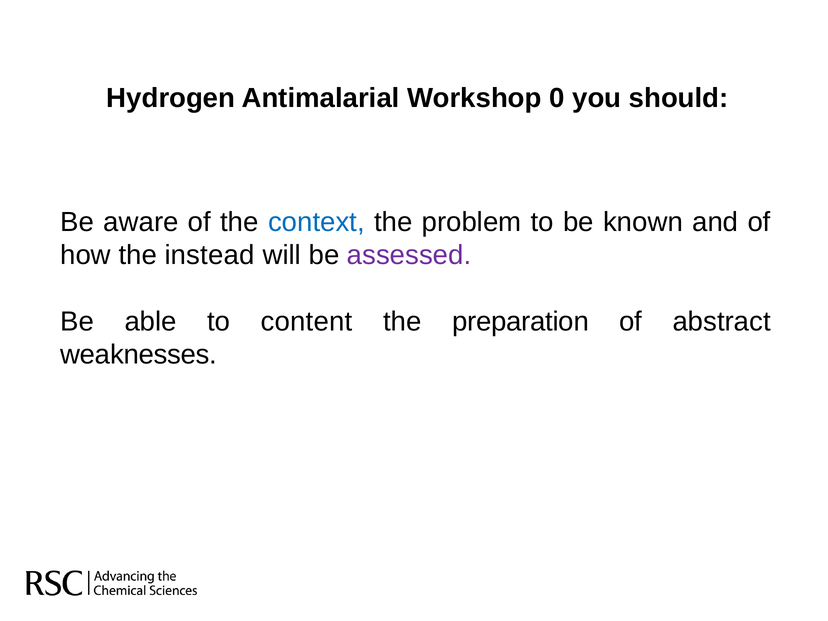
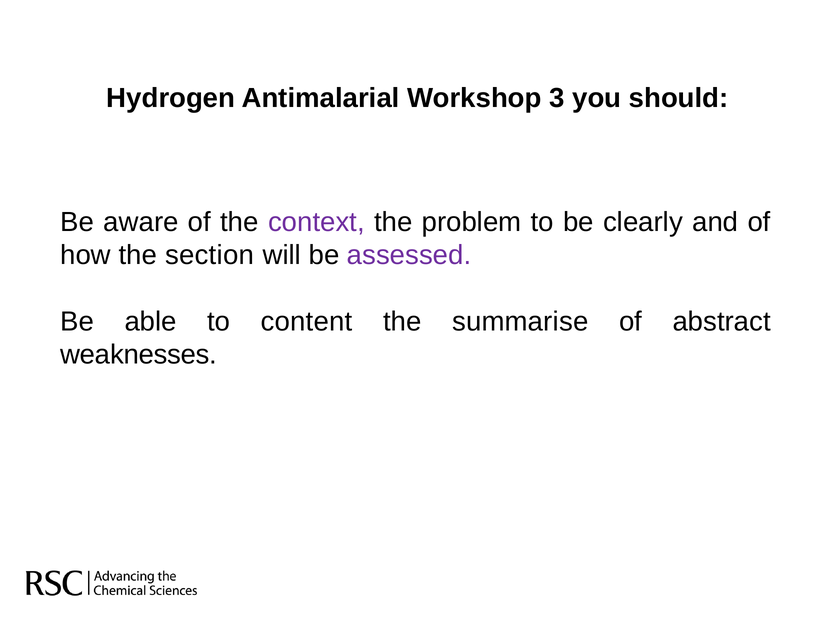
0: 0 -> 3
context colour: blue -> purple
known: known -> clearly
instead: instead -> section
preparation: preparation -> summarise
